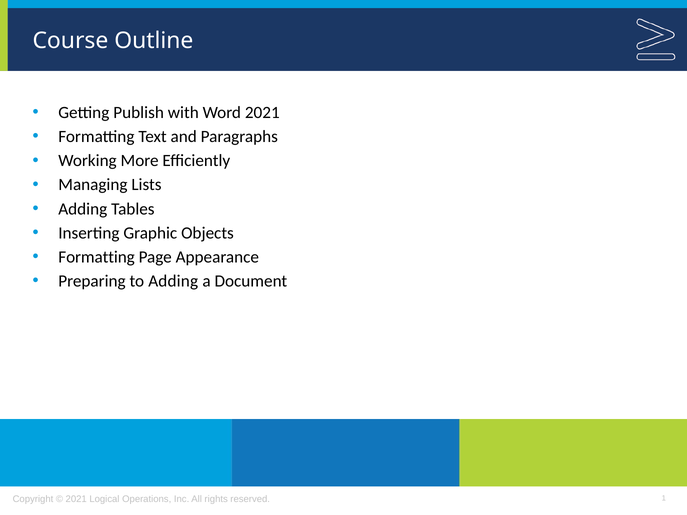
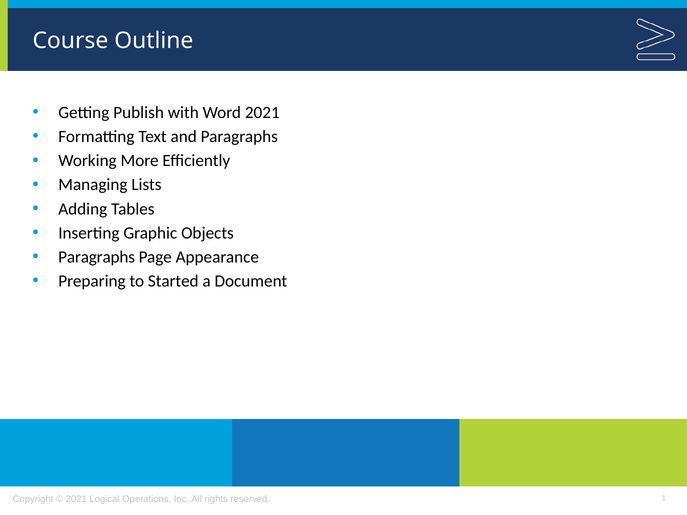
Formatting at (97, 257): Formatting -> Paragraphs
to Adding: Adding -> Started
